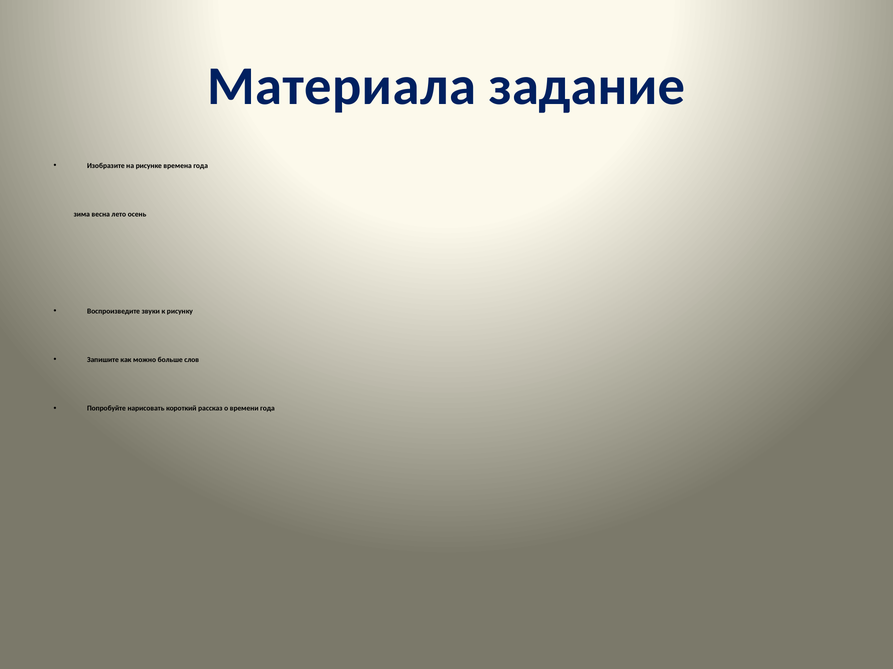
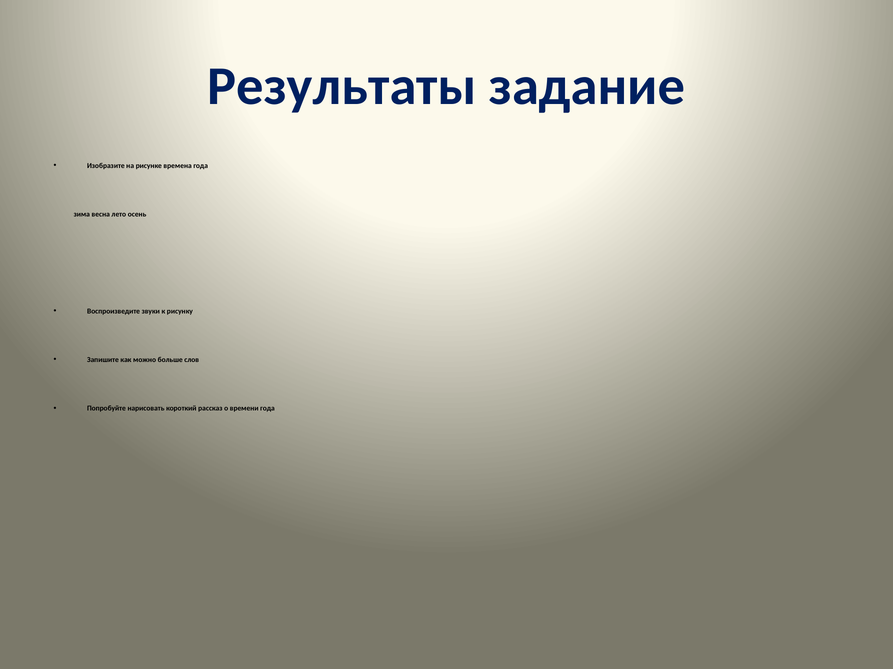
Материала: Материала -> Результаты
